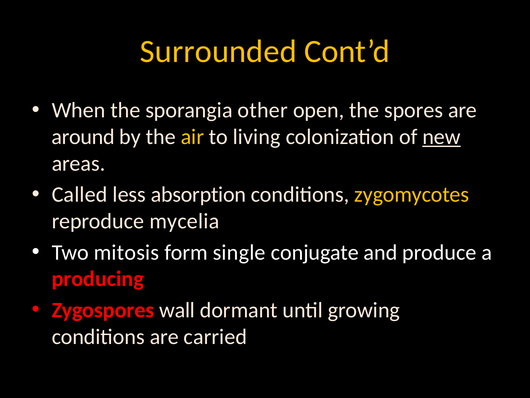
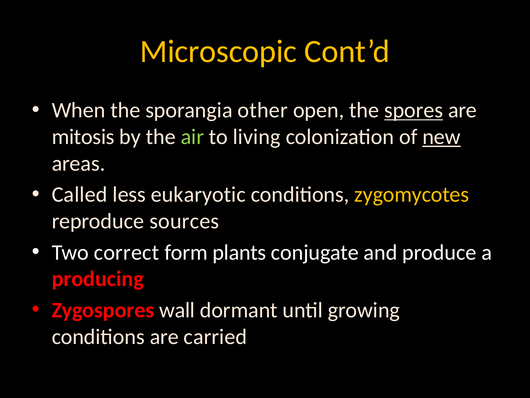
Surrounded: Surrounded -> Microscopic
spores underline: none -> present
around: around -> mitosis
air colour: yellow -> light green
absorption: absorption -> eukaryotic
mycelia: mycelia -> sources
mitosis: mitosis -> correct
single: single -> plants
